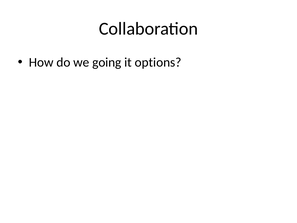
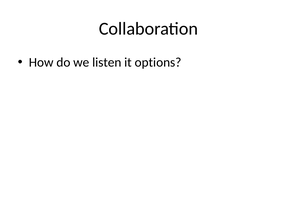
going: going -> listen
